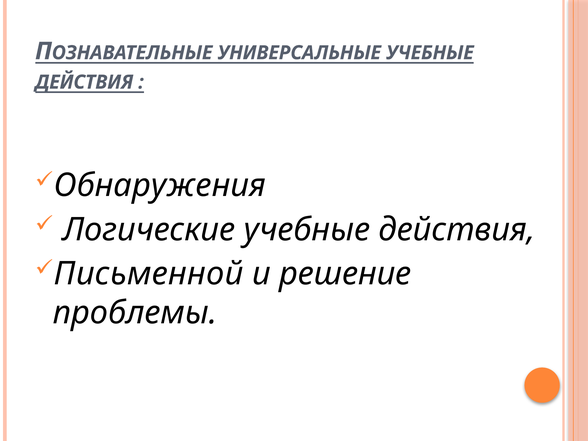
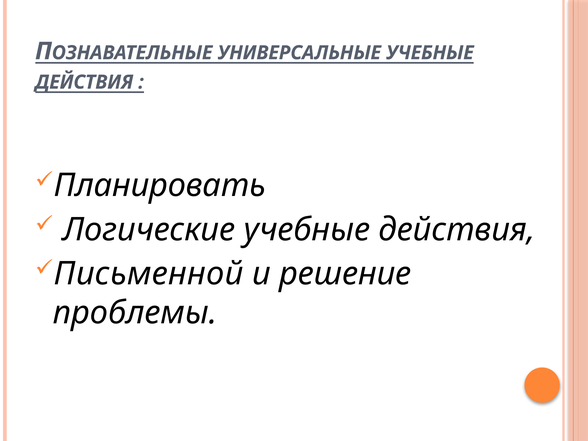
Обнаружения: Обнаружения -> Планировать
